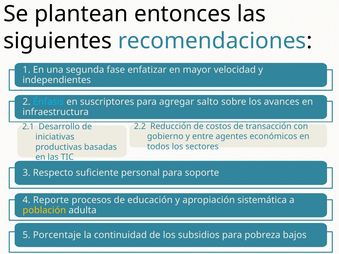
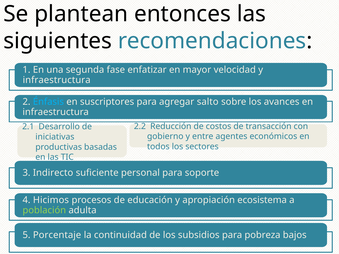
independientes at (57, 80): independientes -> infraestructura
Respecto: Respecto -> Indirecto
Reporte: Reporte -> Hicimos
sistemática: sistemática -> ecosistema
población colour: yellow -> light green
